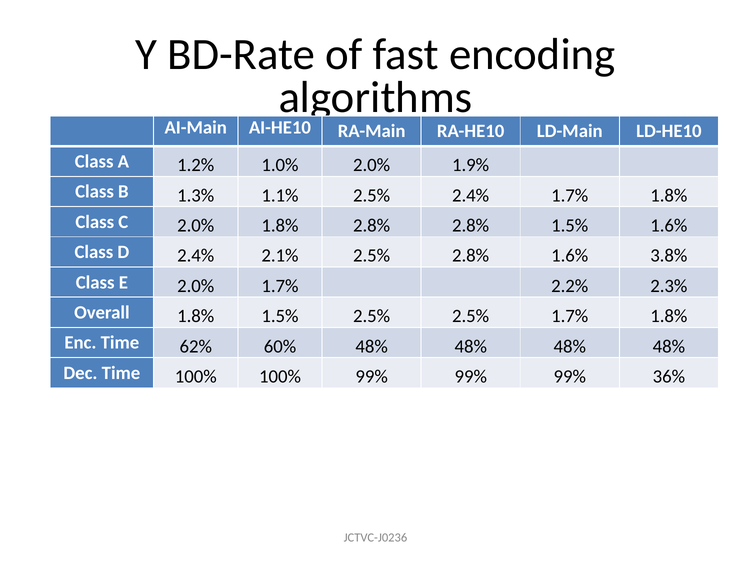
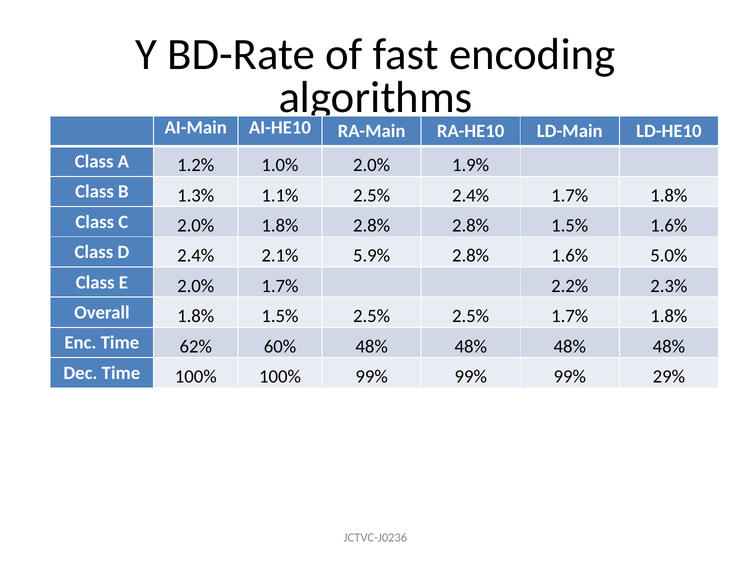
2.1% 2.5%: 2.5% -> 5.9%
3.8%: 3.8% -> 5.0%
36%: 36% -> 29%
